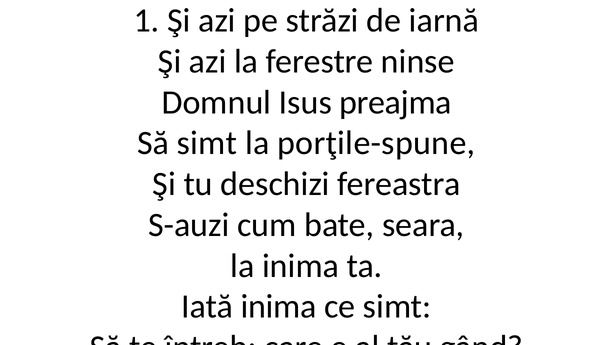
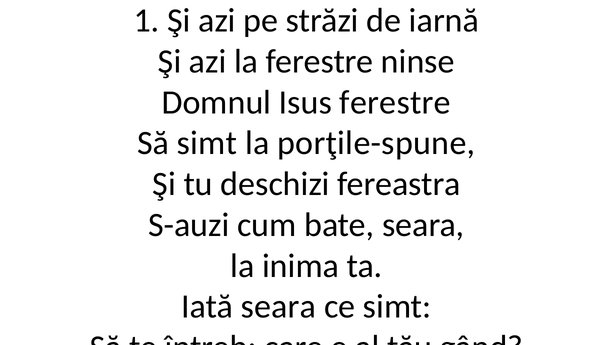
Isus preajma: preajma -> ferestre
Iată inima: inima -> seara
